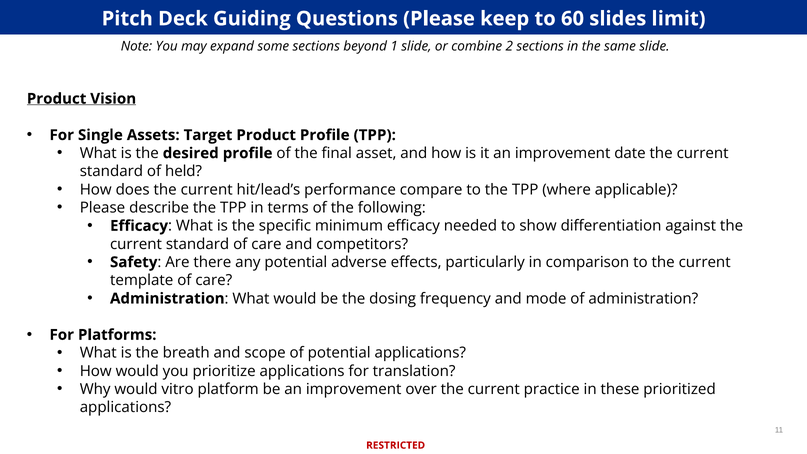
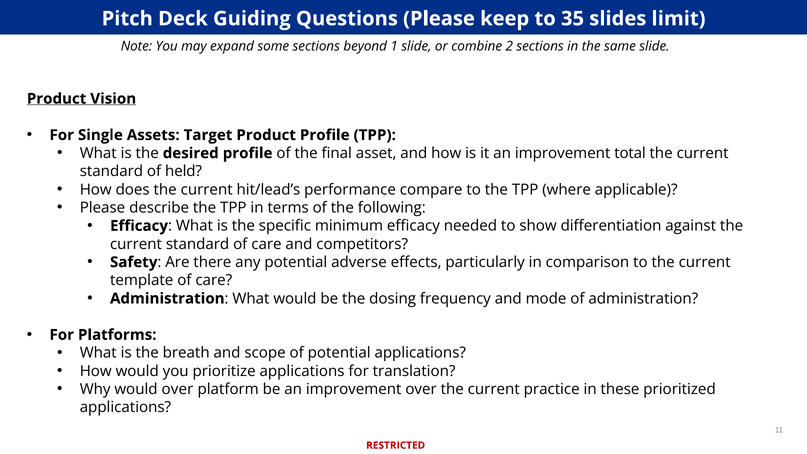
60: 60 -> 35
date: date -> total
would vitro: vitro -> over
